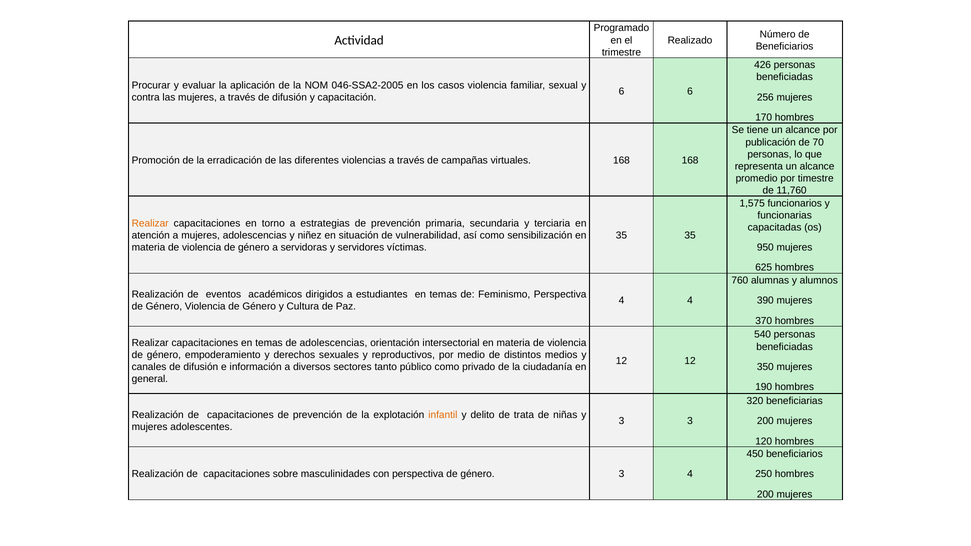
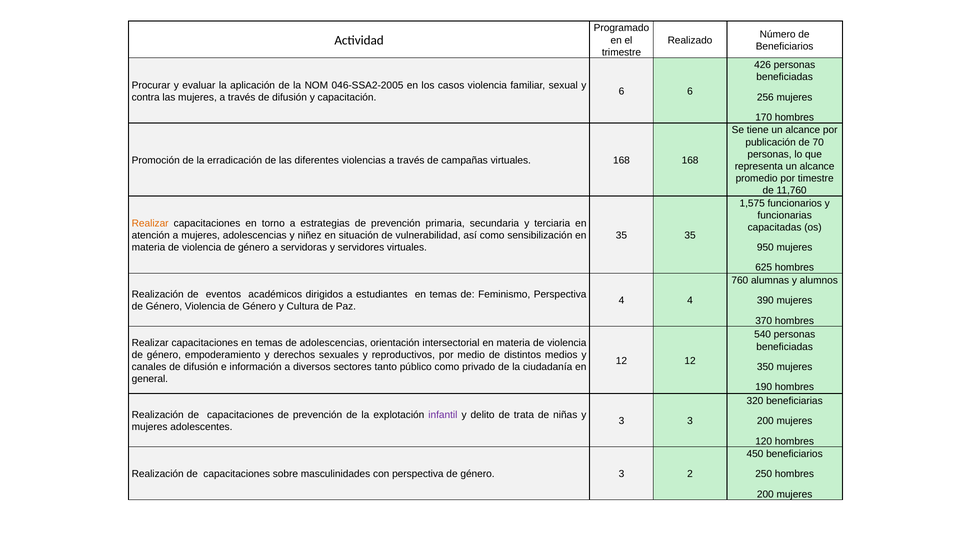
servidores víctimas: víctimas -> virtuales
infantil colour: orange -> purple
3 4: 4 -> 2
